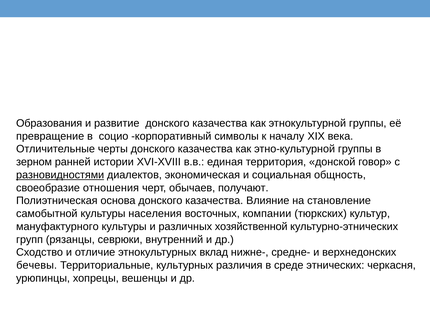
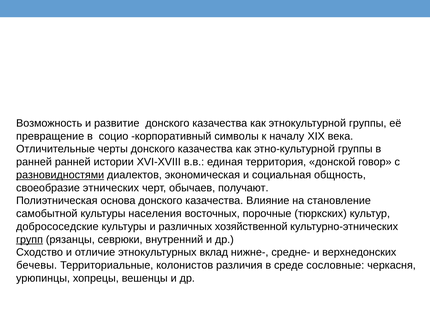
Образования: Образования -> Возможность
зерном at (34, 162): зерном -> ранней
отношения: отношения -> этнических
компании: компании -> порочные
мануфактурного: мануфактурного -> добрососедские
групп underline: none -> present
культурных: культурных -> колонистов
этнических: этнических -> сословные
